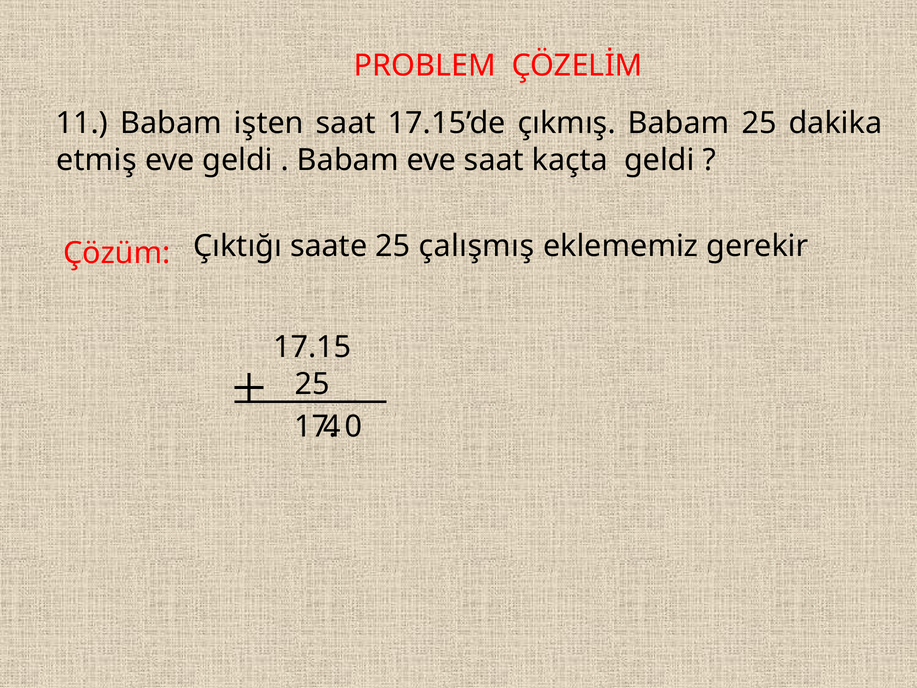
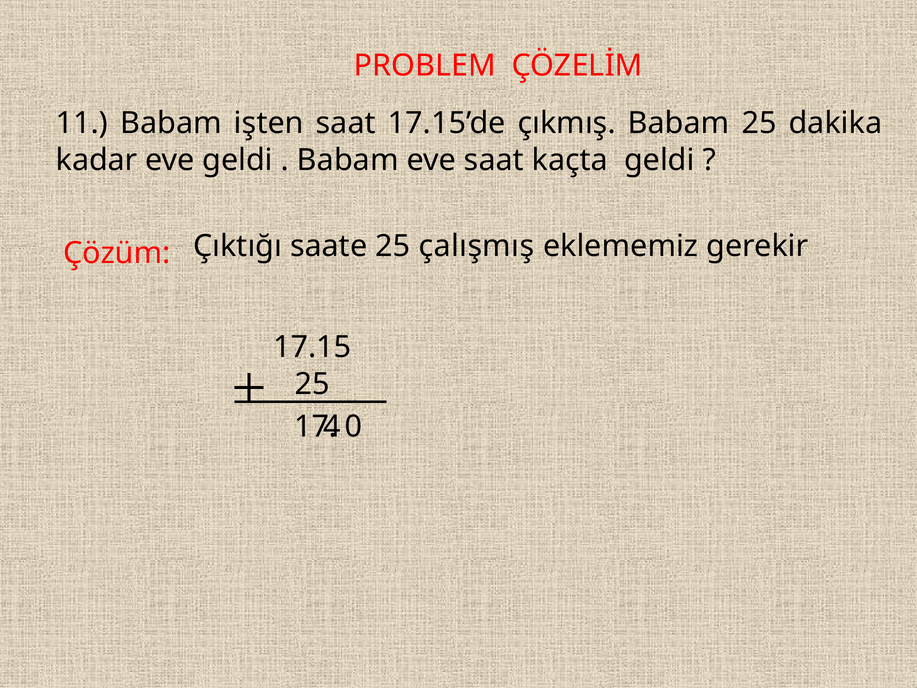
etmiş: etmiş -> kadar
